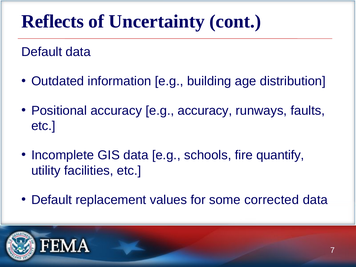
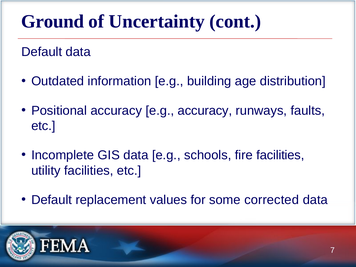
Reflects: Reflects -> Ground
fire quantify: quantify -> facilities
